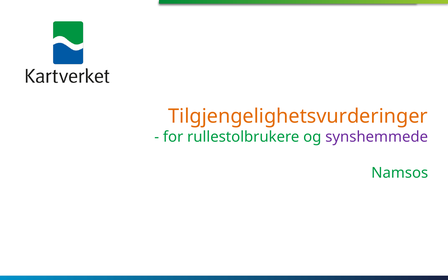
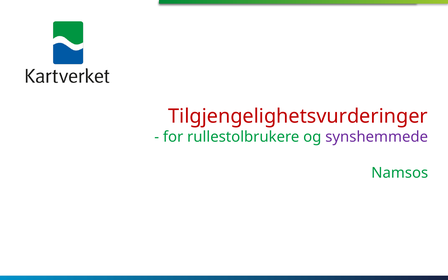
Tilgjengelighetsvurderinger colour: orange -> red
